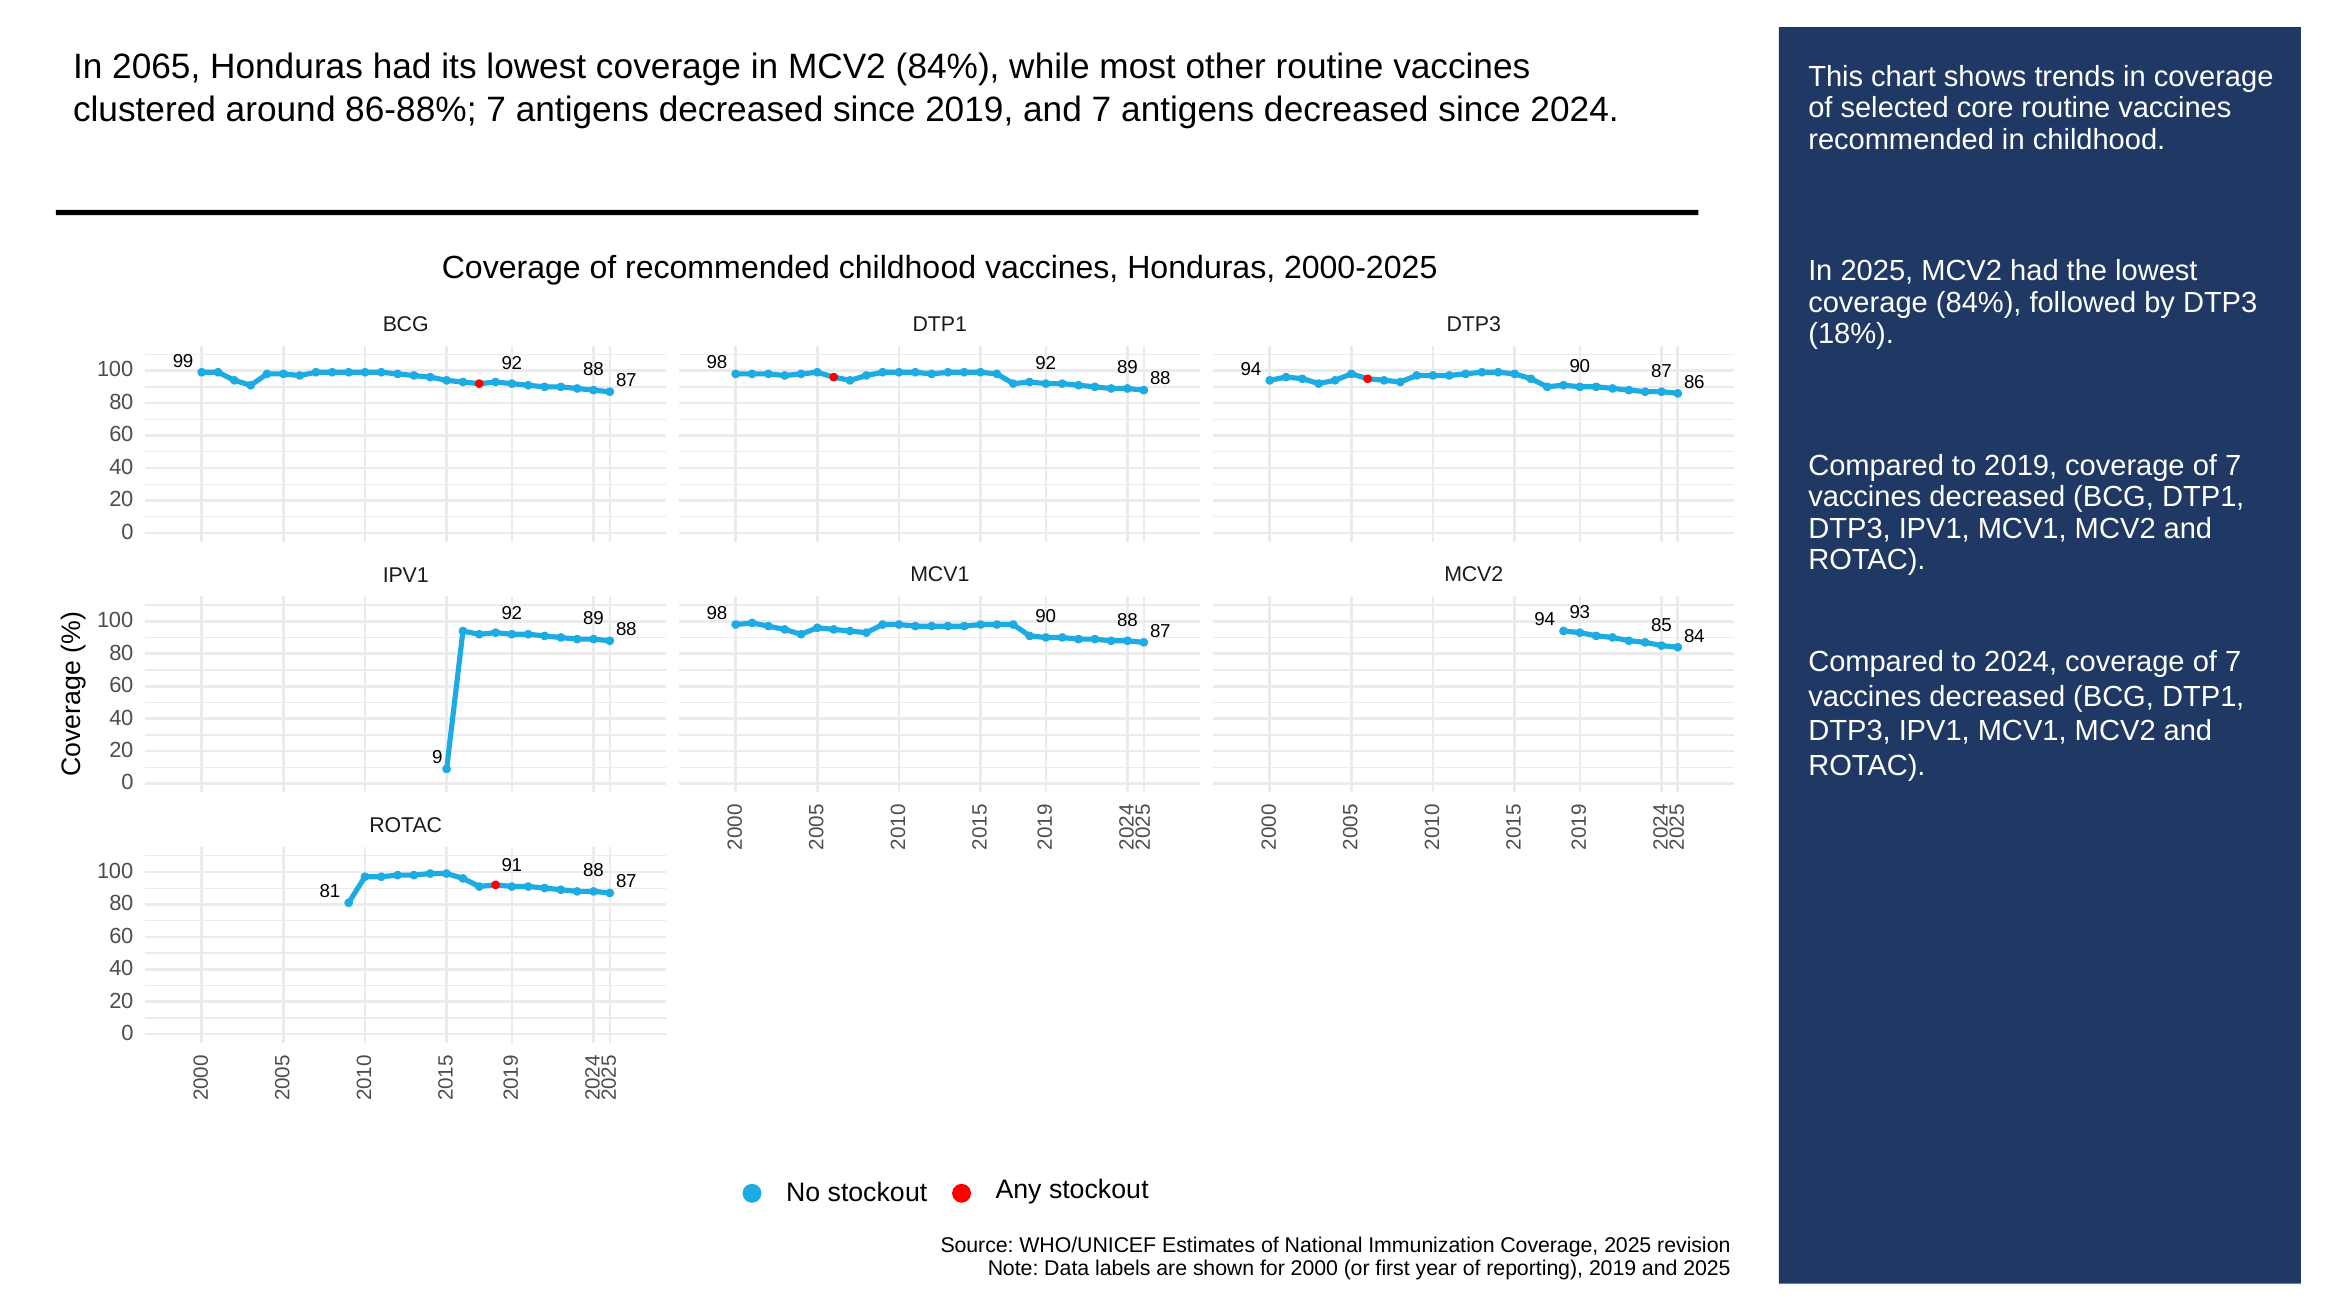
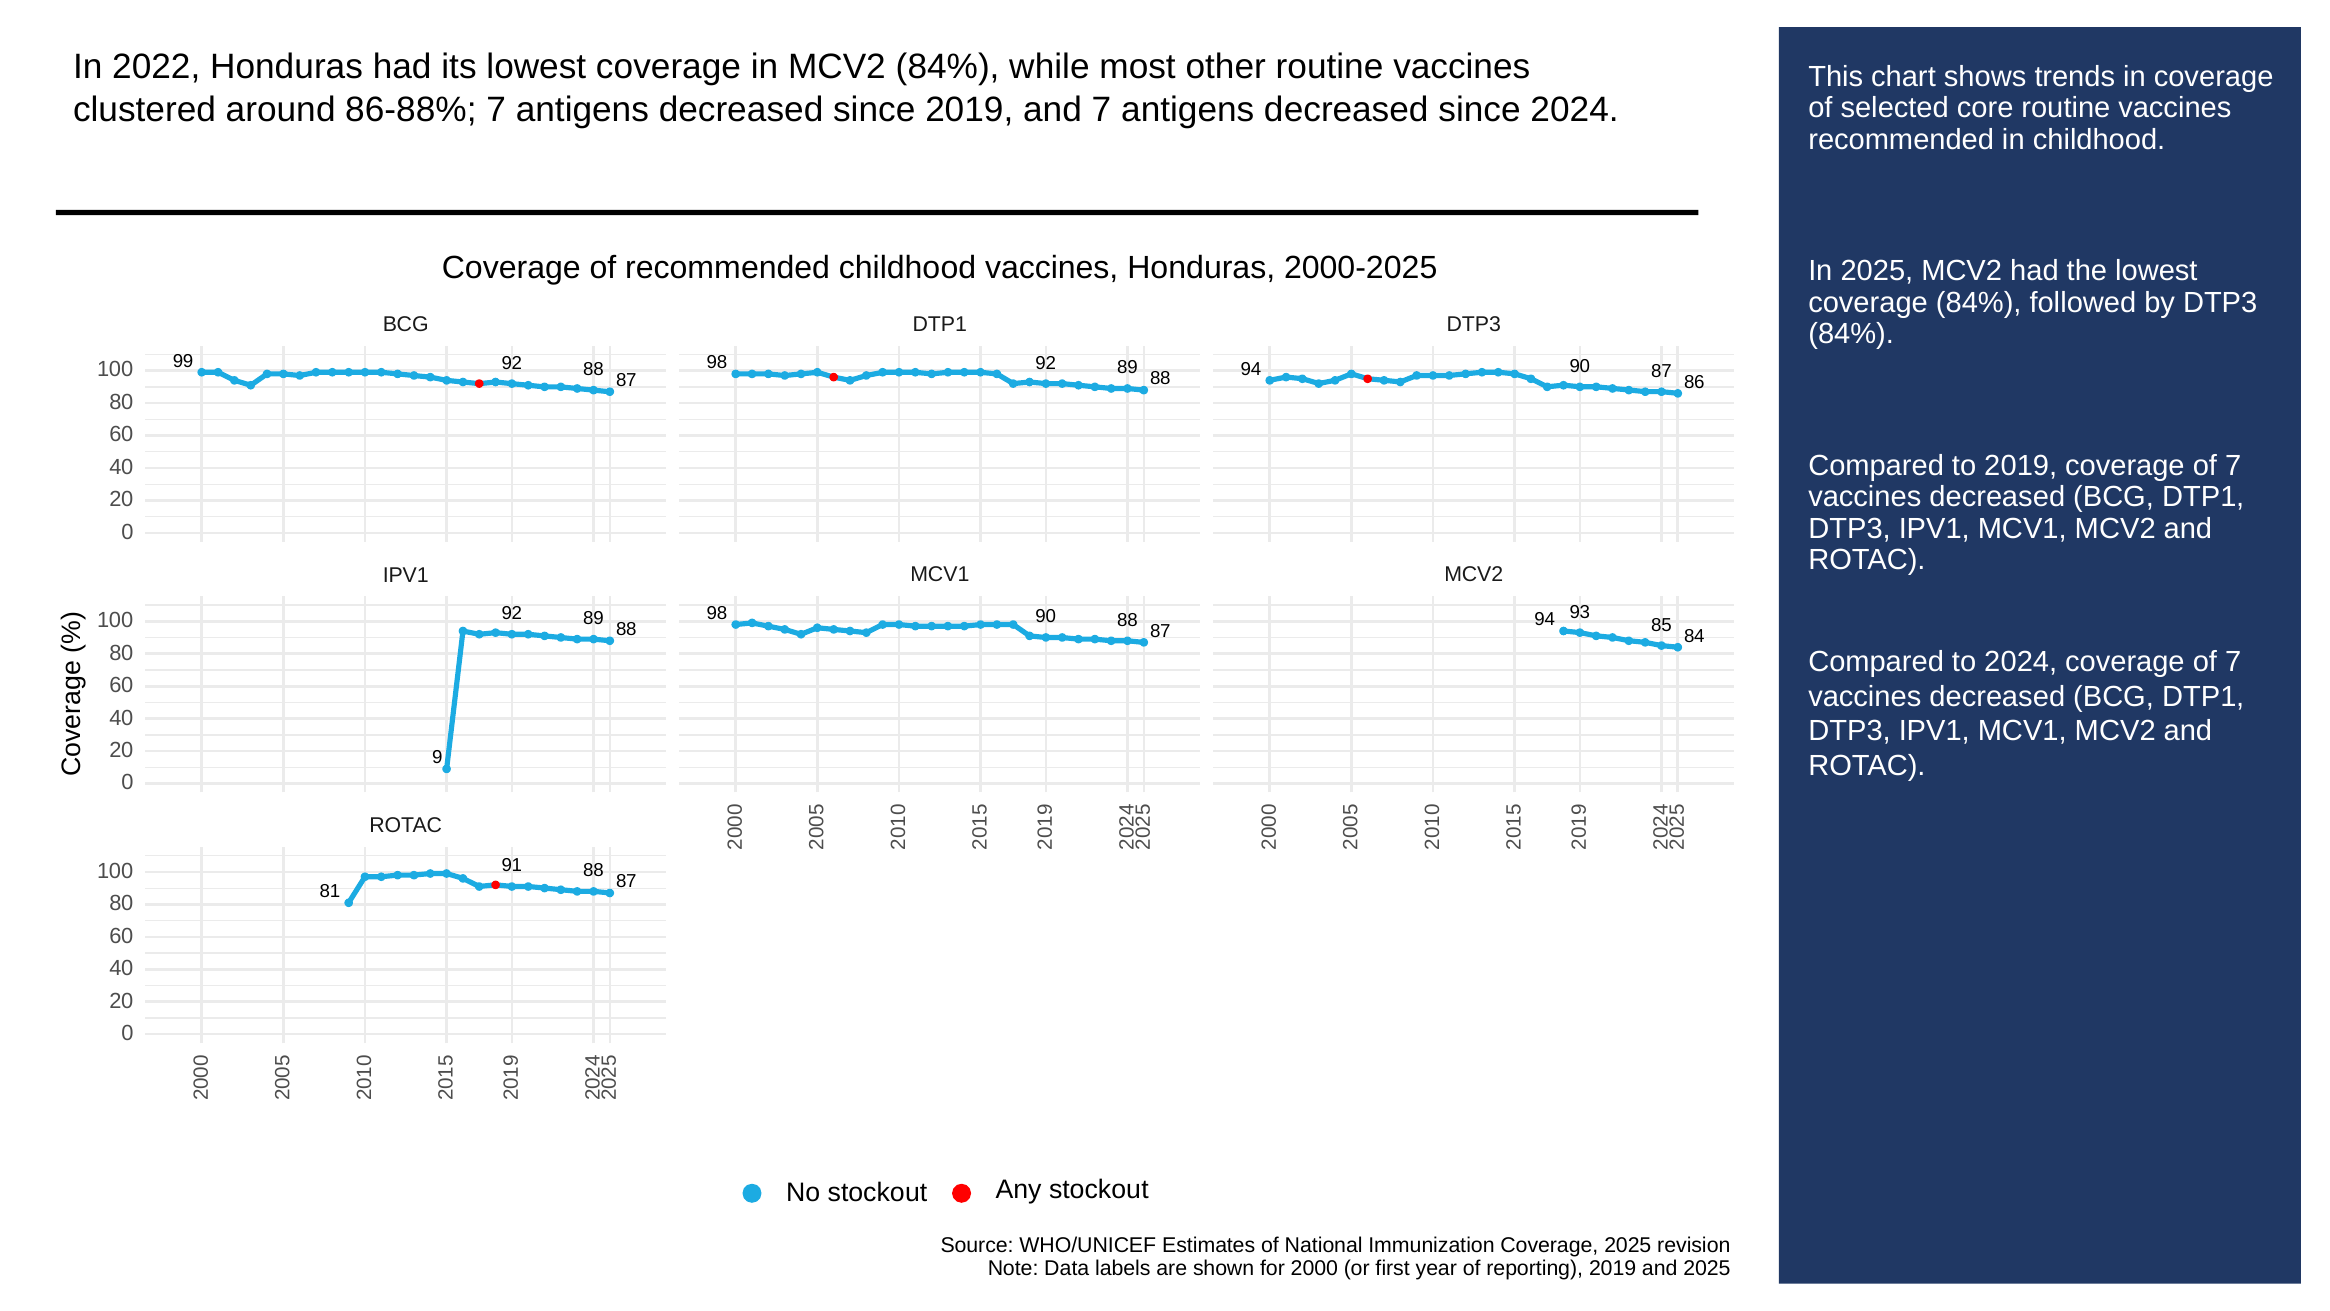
2065: 2065 -> 2022
18% at (1851, 334): 18% -> 84%
